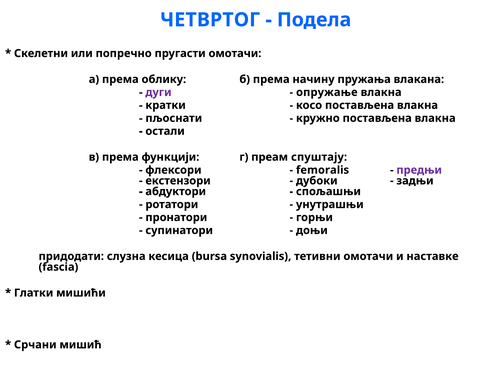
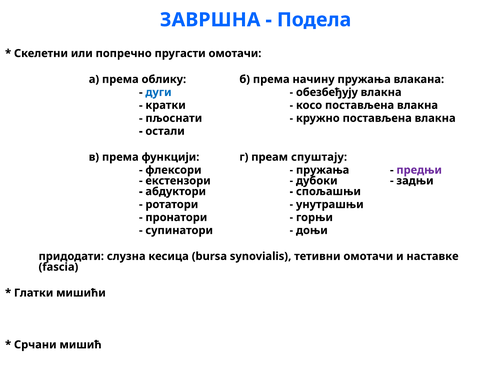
ЧЕТВРТОГ: ЧЕТВРТОГ -> ЗАВРШНА
дуги colour: purple -> blue
опружање: опружање -> обезбеђују
femoralis at (323, 170): femoralis -> пружања
